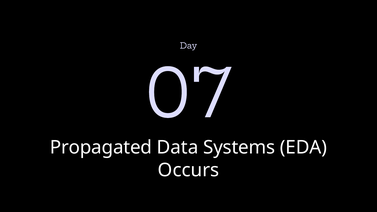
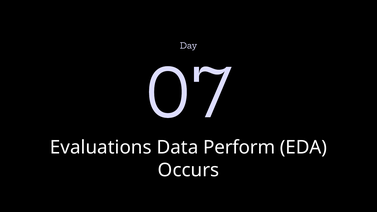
Propagated: Propagated -> Evaluations
Systems: Systems -> Perform
